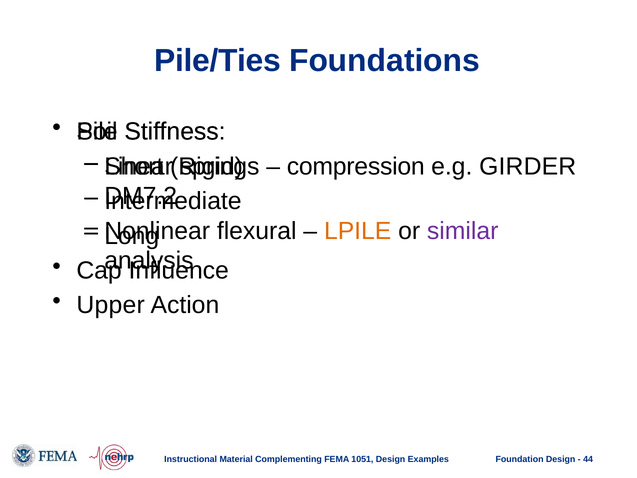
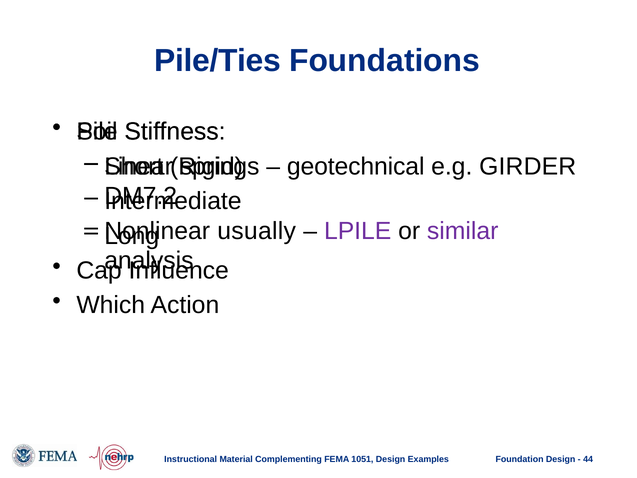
compression: compression -> geotechnical
flexural: flexural -> usually
LPILE colour: orange -> purple
Upper: Upper -> Which
